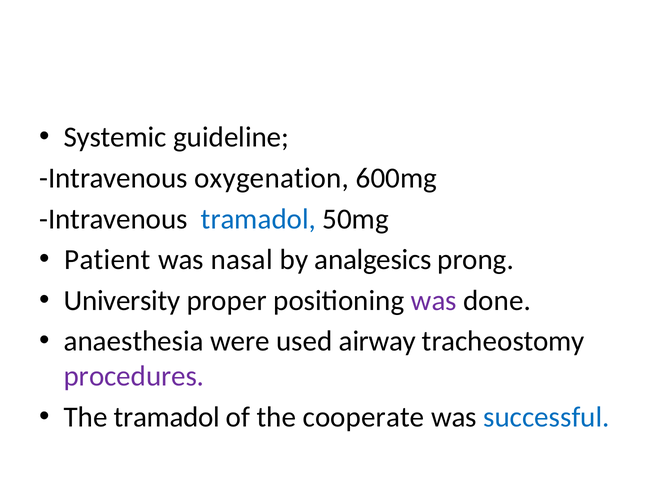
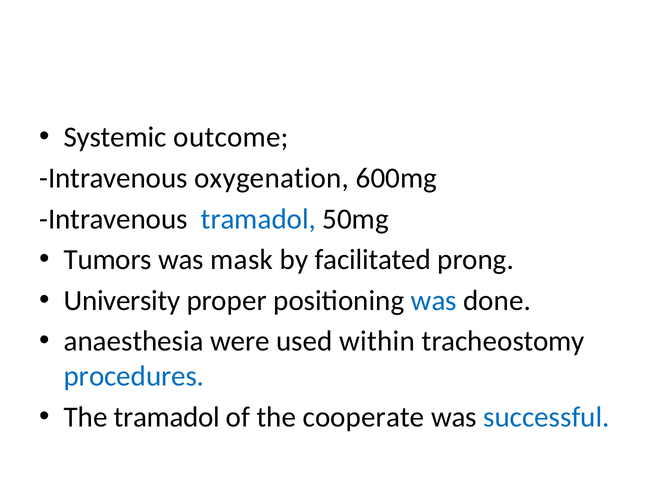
guideline: guideline -> outcome
Patient: Patient -> Tumors
nasal: nasal -> mask
analgesics: analgesics -> facilitated
was at (434, 300) colour: purple -> blue
airway: airway -> within
procedures colour: purple -> blue
